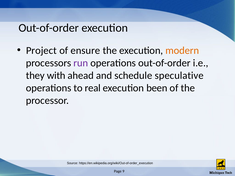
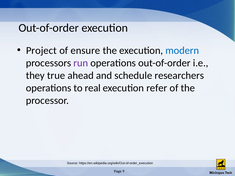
modern colour: orange -> blue
with: with -> true
speculative: speculative -> researchers
been: been -> refer
